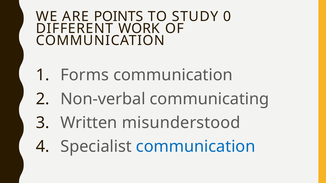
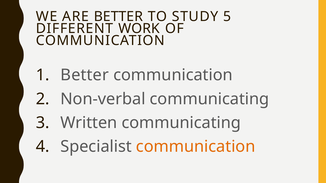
ARE POINTS: POINTS -> BETTER
0: 0 -> 5
Forms at (85, 75): Forms -> Better
Written misunderstood: misunderstood -> communicating
communication at (196, 147) colour: blue -> orange
